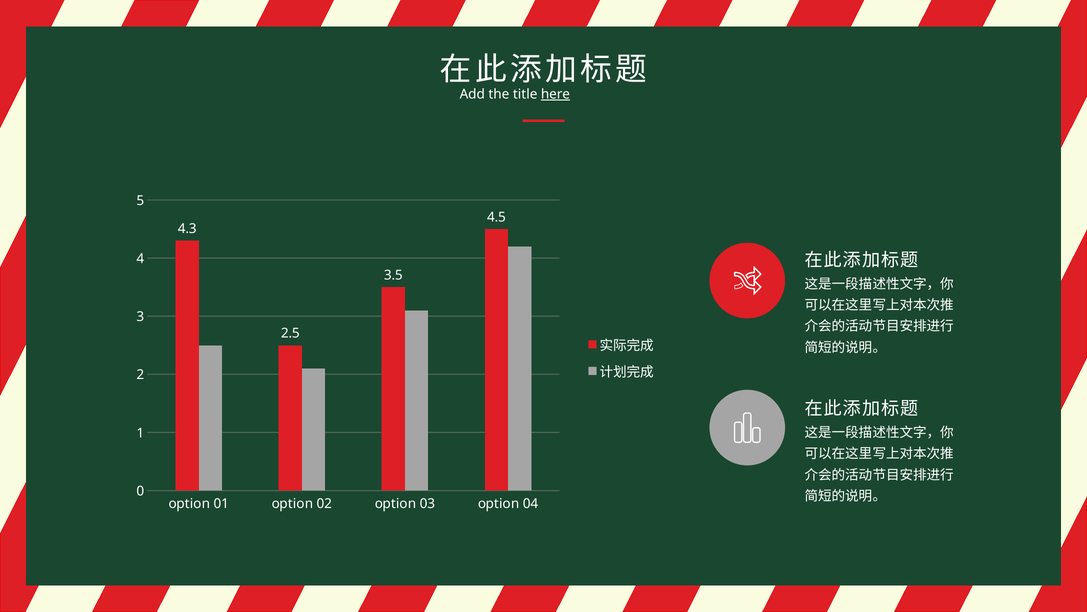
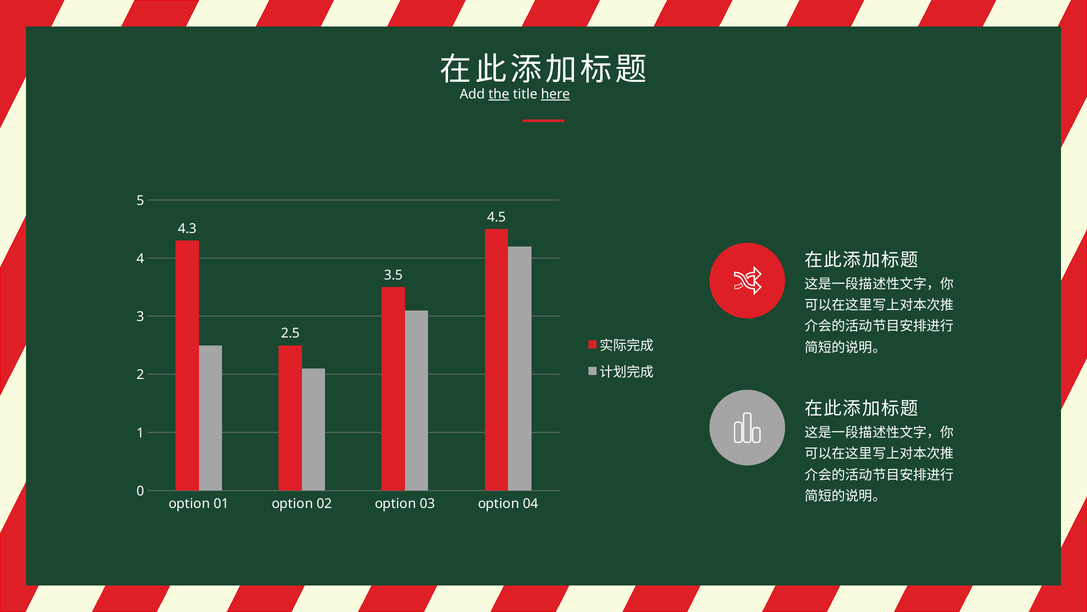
the underline: none -> present
